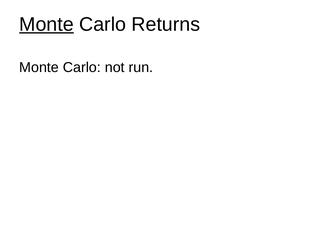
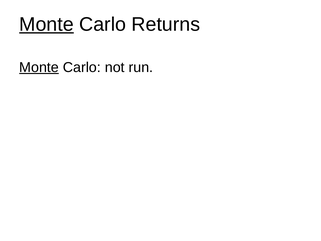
Monte at (39, 67) underline: none -> present
